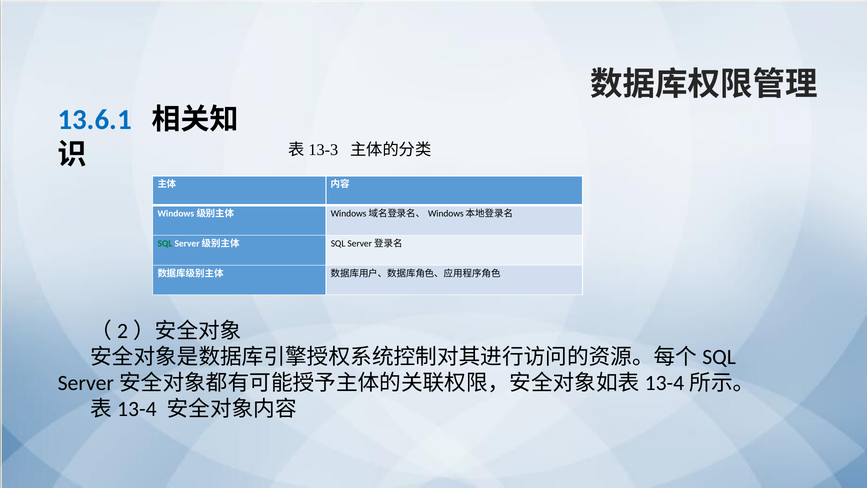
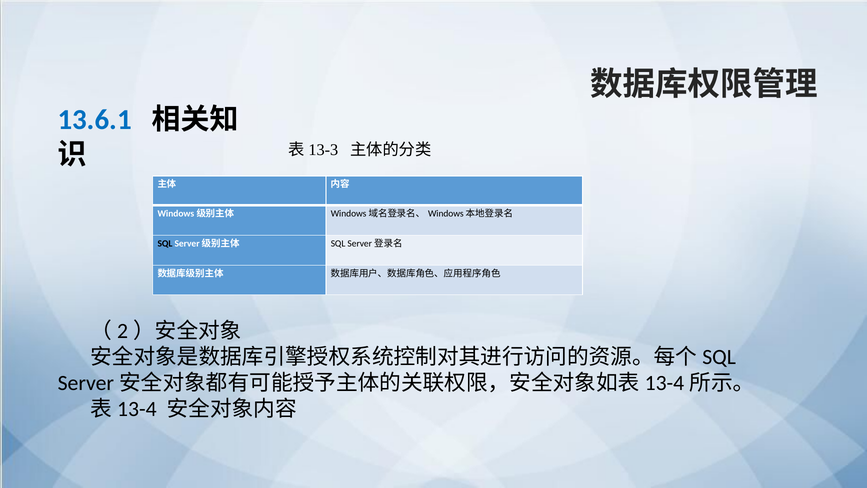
SQL at (165, 243) colour: green -> black
